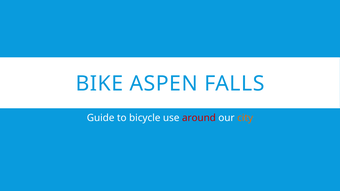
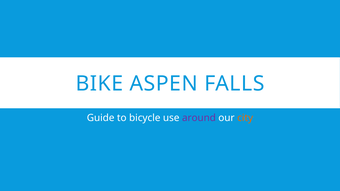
around colour: red -> purple
